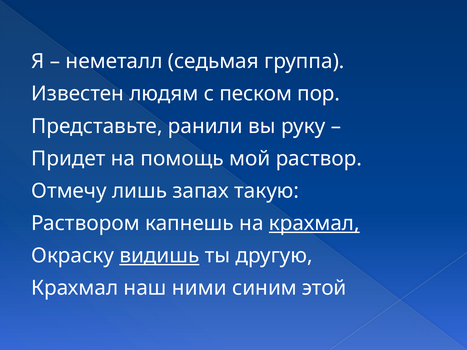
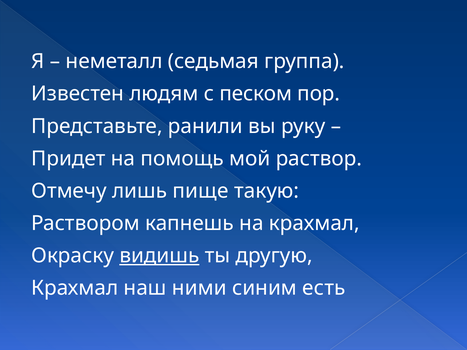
запах: запах -> пище
крахмал at (314, 223) underline: present -> none
этой: этой -> есть
